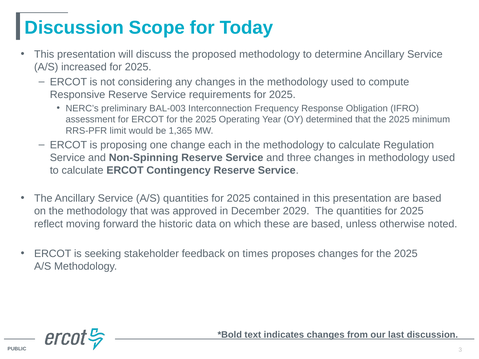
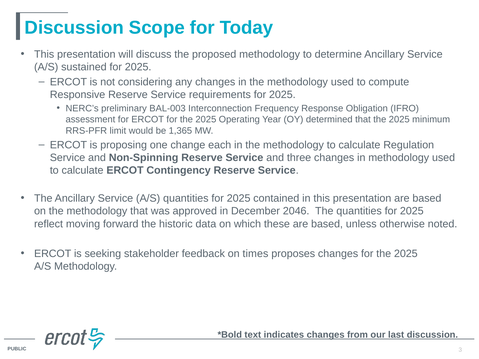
increased: increased -> sustained
2029: 2029 -> 2046
